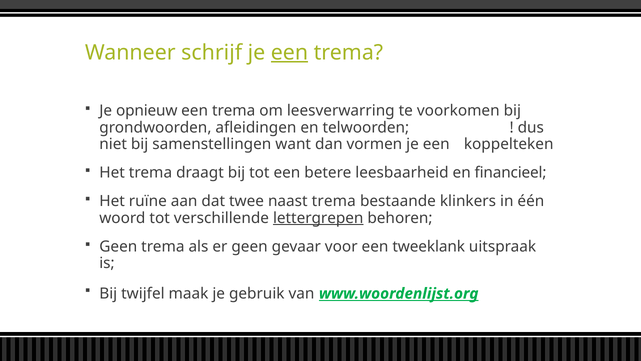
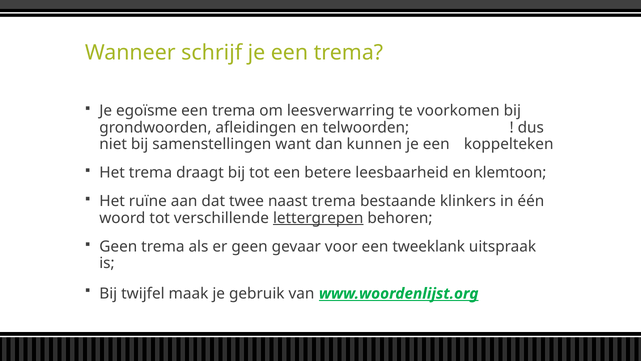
een at (289, 53) underline: present -> none
opnieuw: opnieuw -> egoïsme
vormen: vormen -> kunnen
financieel: financieel -> klemtoon
